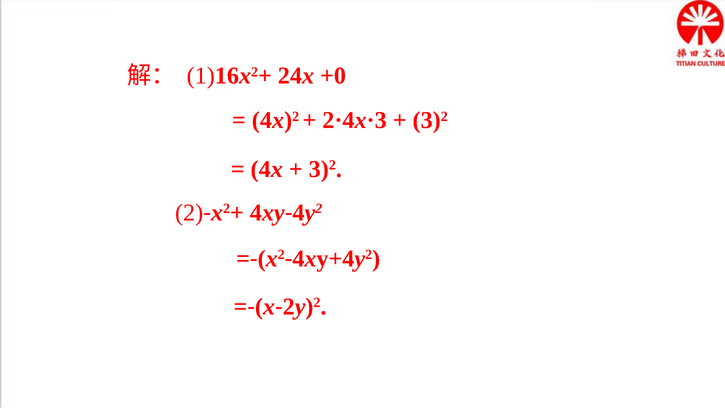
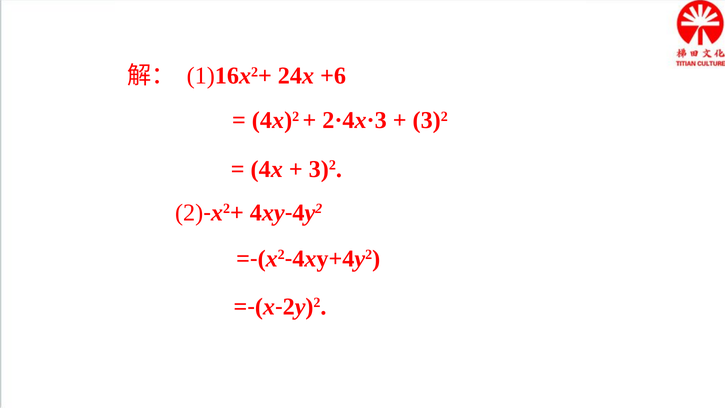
+0: +0 -> +6
